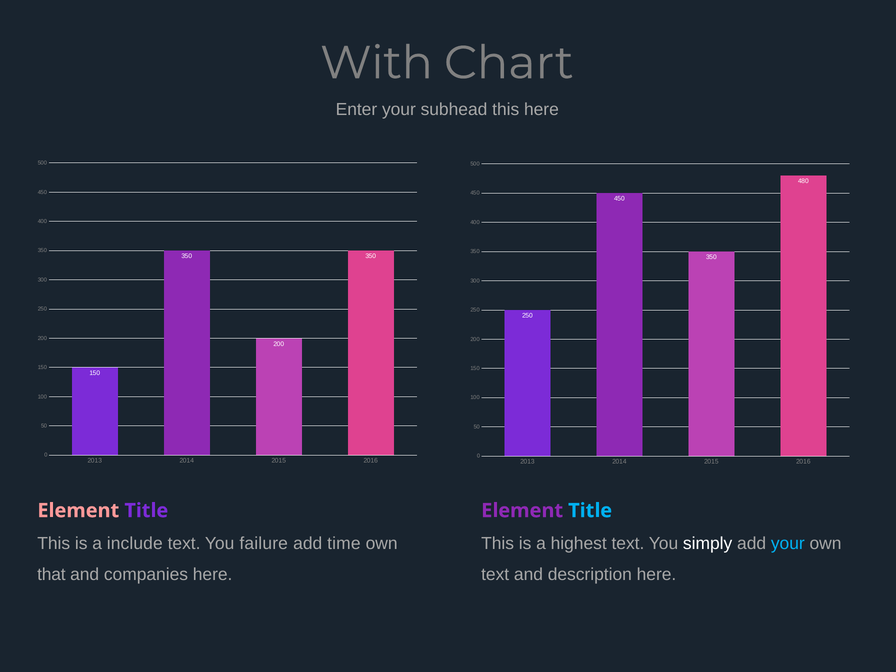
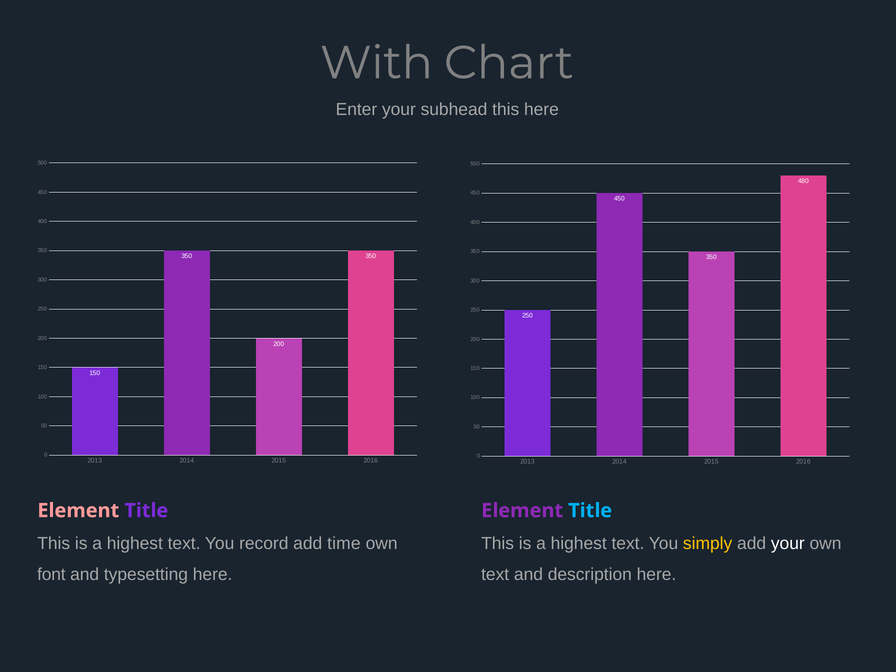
include at (135, 543): include -> highest
failure: failure -> record
simply colour: white -> yellow
your at (788, 543) colour: light blue -> white
that: that -> font
companies: companies -> typesetting
